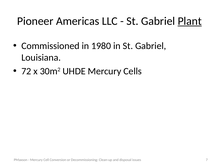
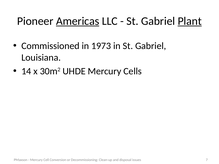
Americas underline: none -> present
1980: 1980 -> 1973
72: 72 -> 14
